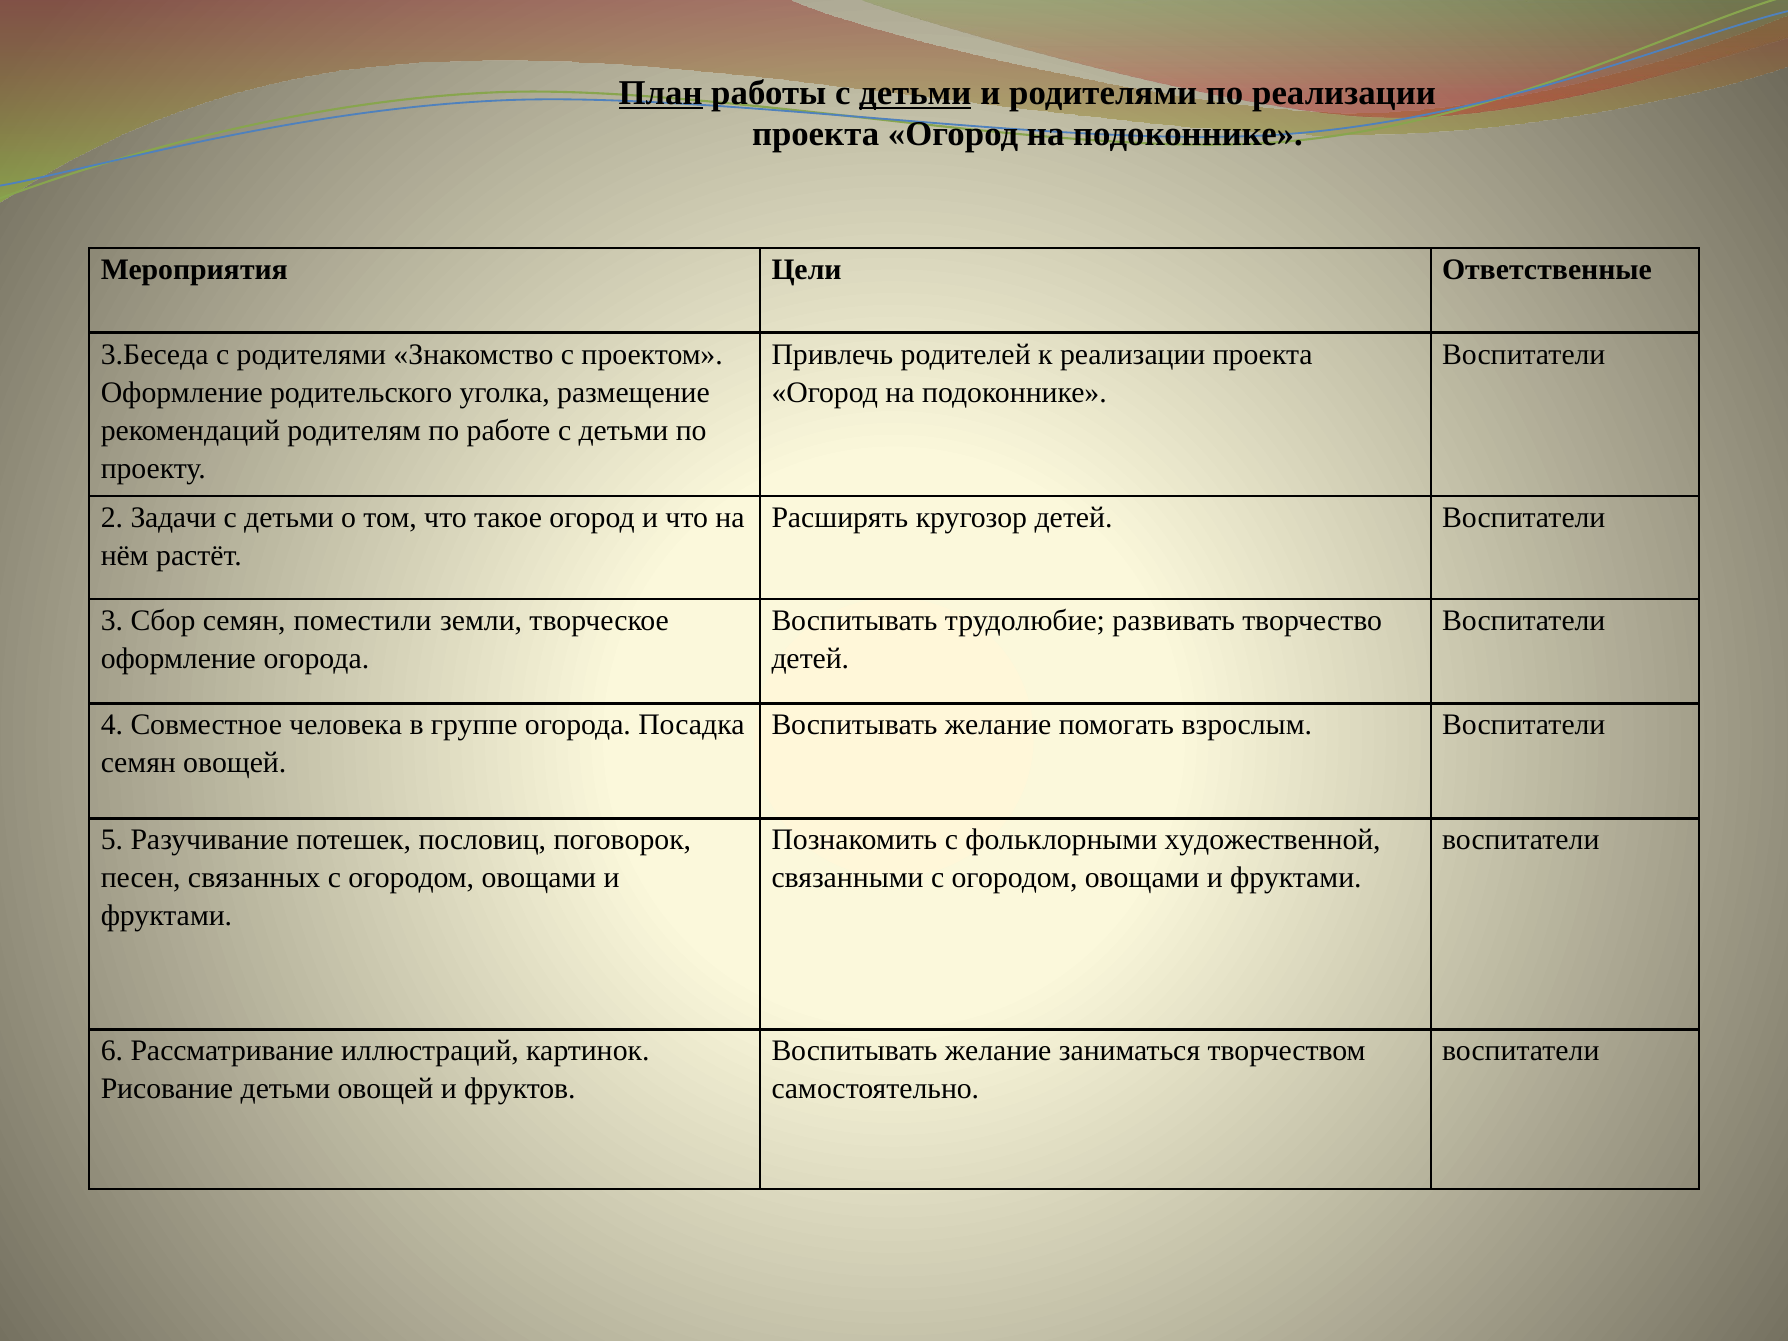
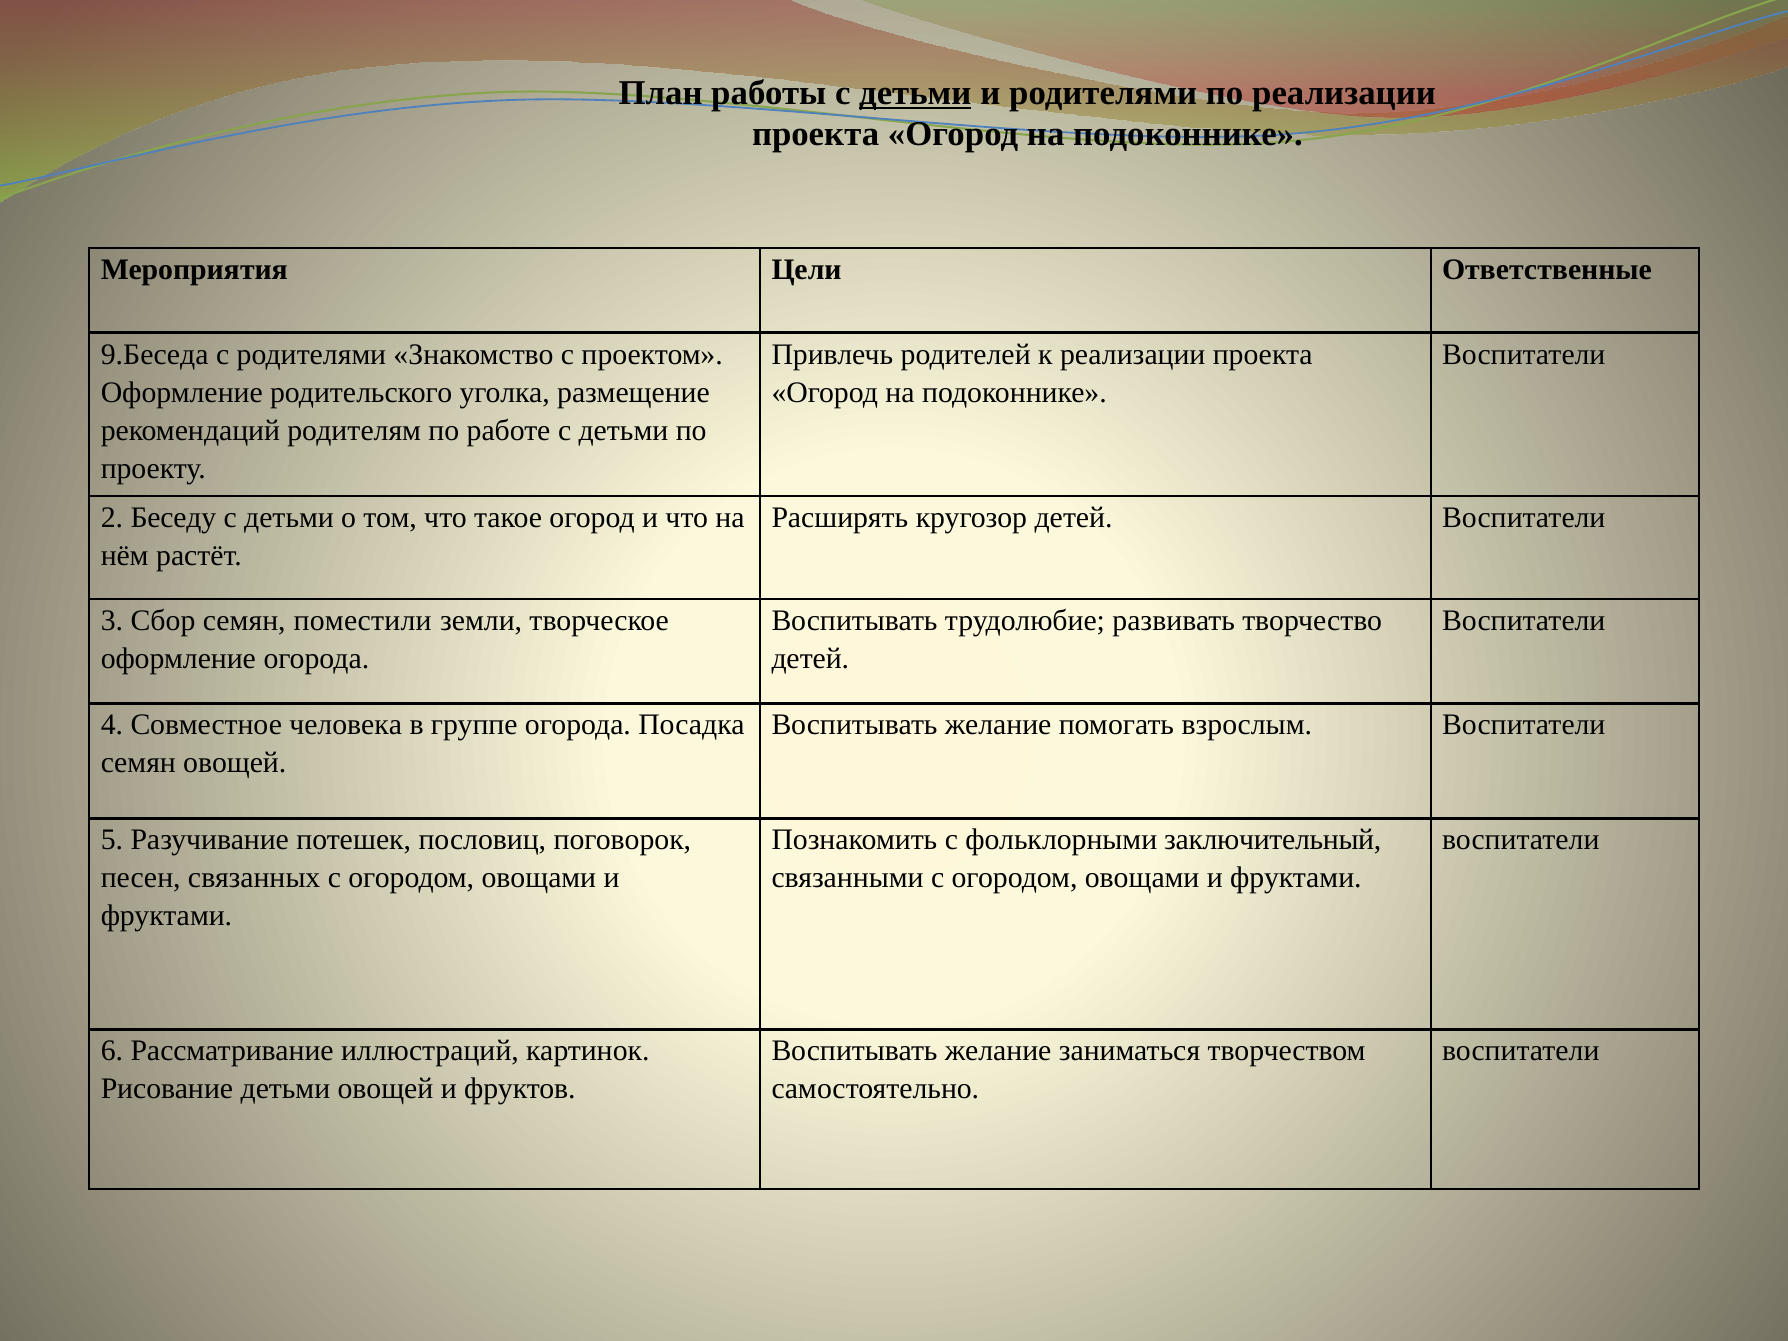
План underline: present -> none
3.Беседа: 3.Беседа -> 9.Беседа
Задачи: Задачи -> Беседу
художественной: художественной -> заключительный
